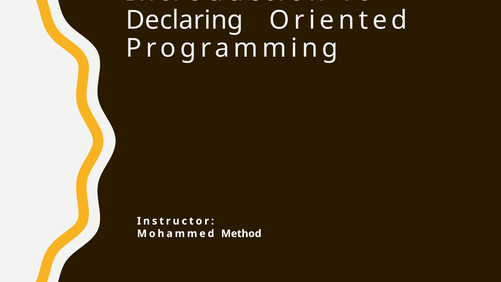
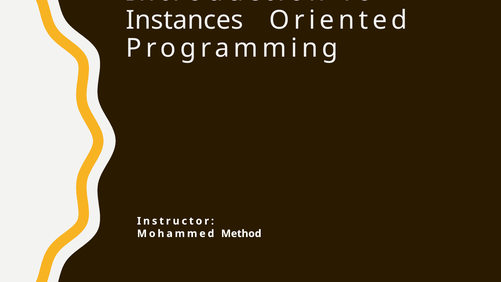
Declaring: Declaring -> Instances
